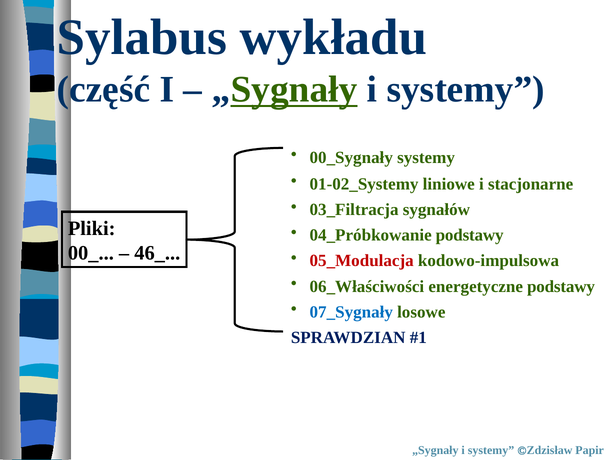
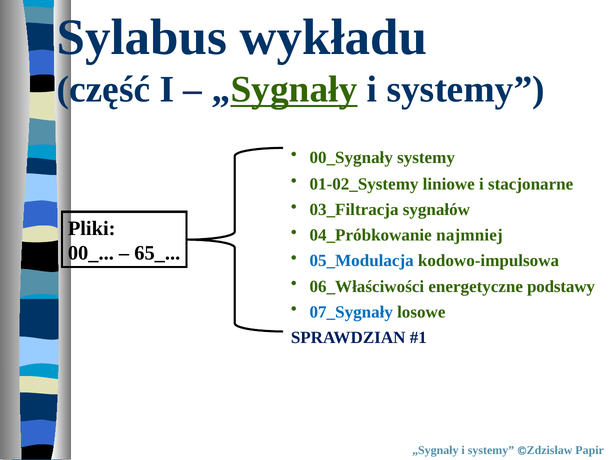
04_Próbkowanie podstawy: podstawy -> najmniej
46_: 46_ -> 65_
05_Modulacja colour: red -> blue
